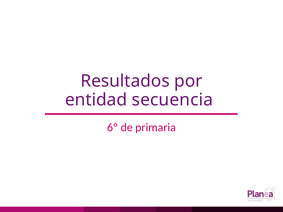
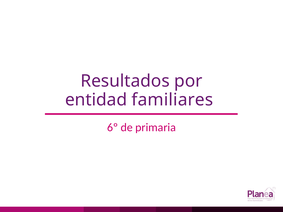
secuencia: secuencia -> familiares
